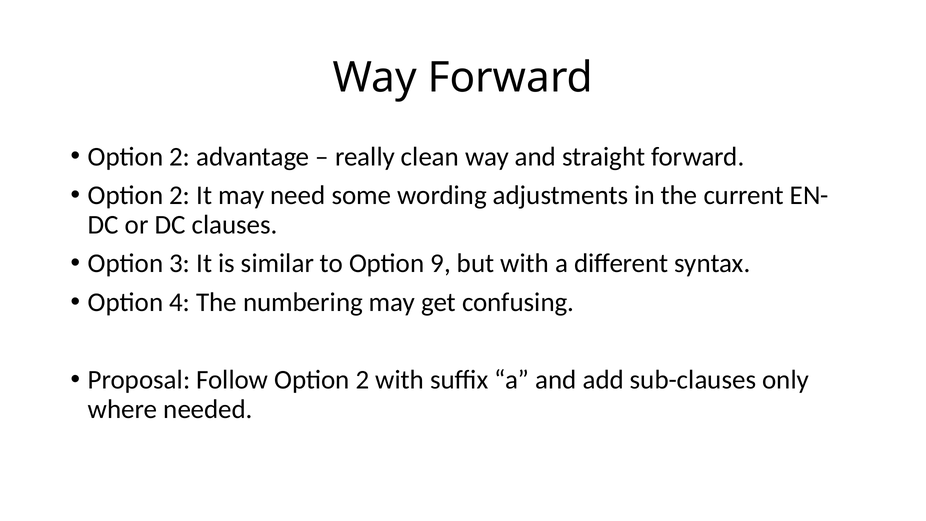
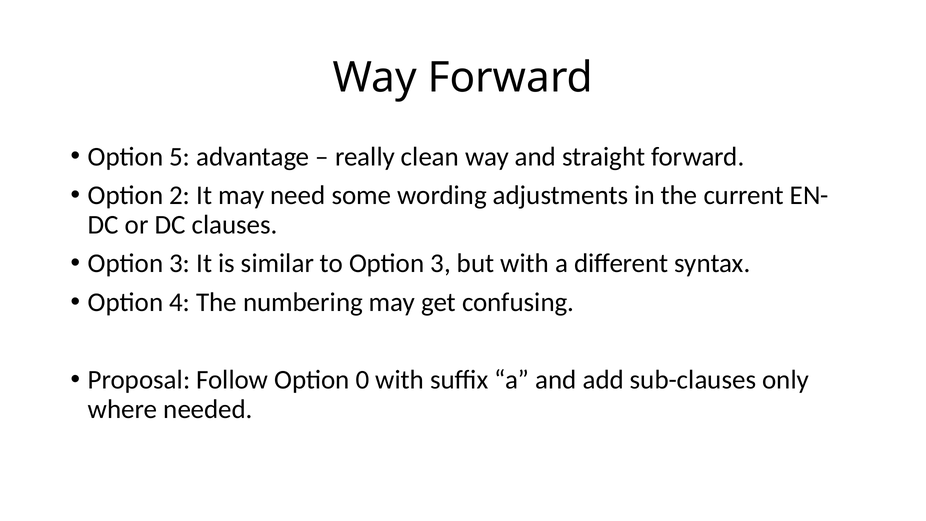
2 at (180, 157): 2 -> 5
to Option 9: 9 -> 3
Follow Option 2: 2 -> 0
